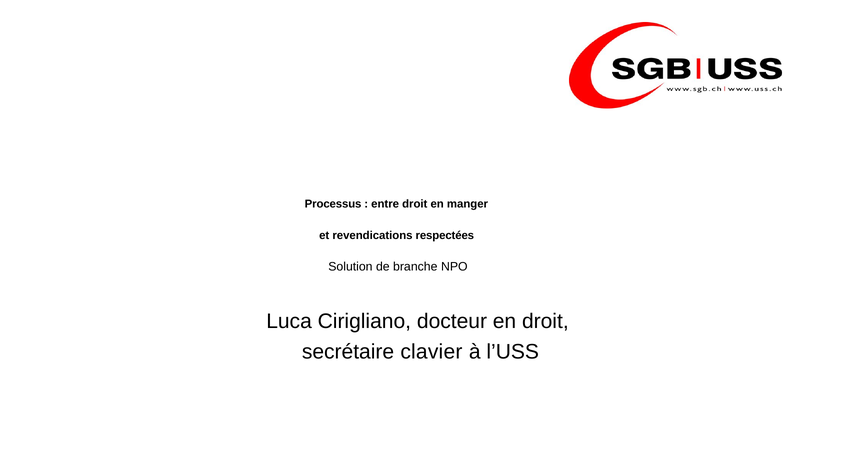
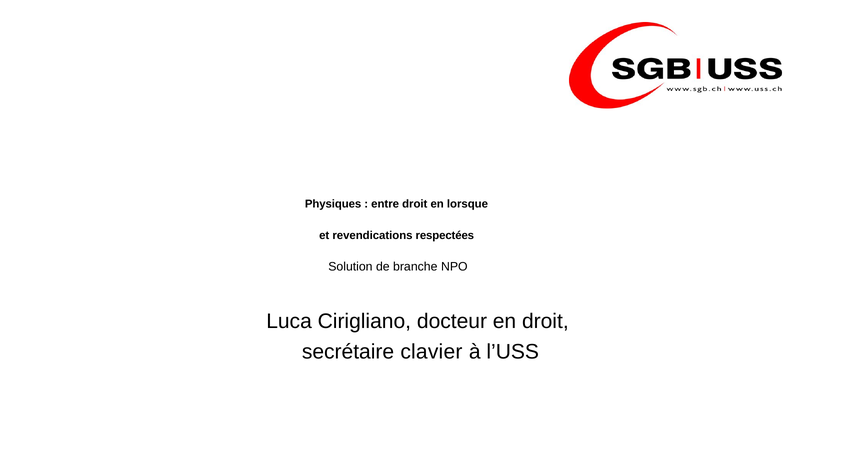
Processus: Processus -> Physiques
manger: manger -> lorsque
